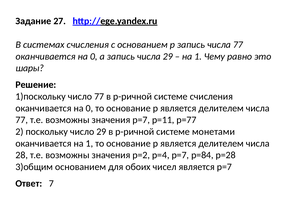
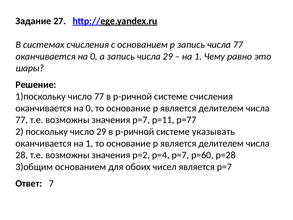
монетами: монетами -> указывать
р=84: р=84 -> р=60
